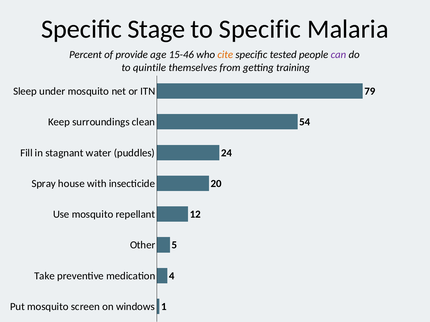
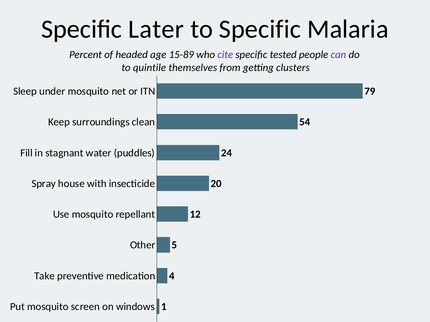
Stage: Stage -> Later
provide: provide -> headed
15-46: 15-46 -> 15-89
cite colour: orange -> purple
training: training -> clusters
